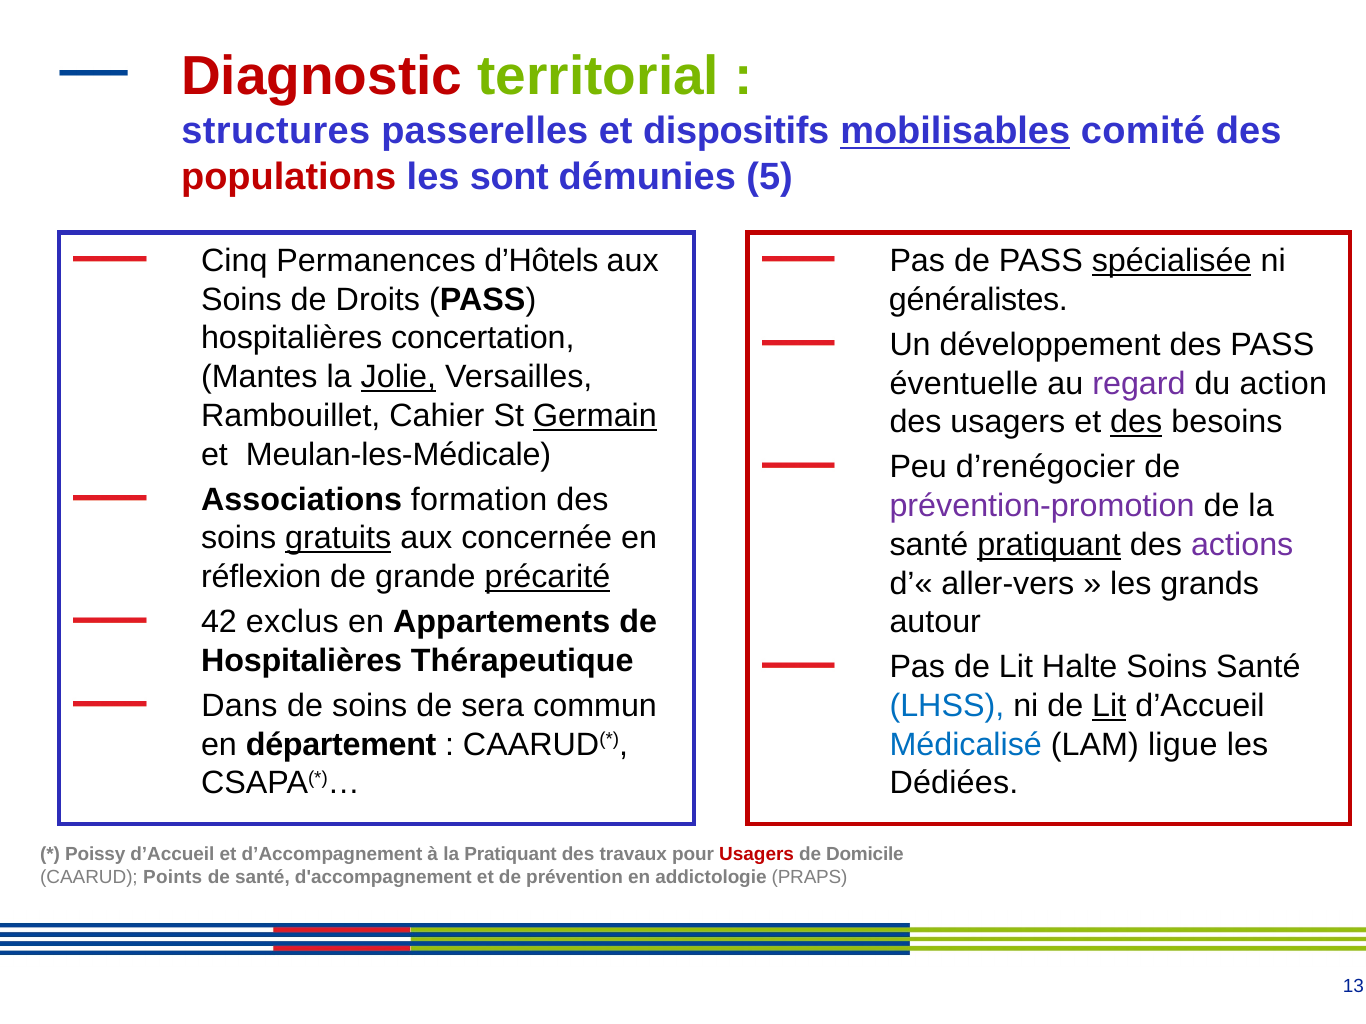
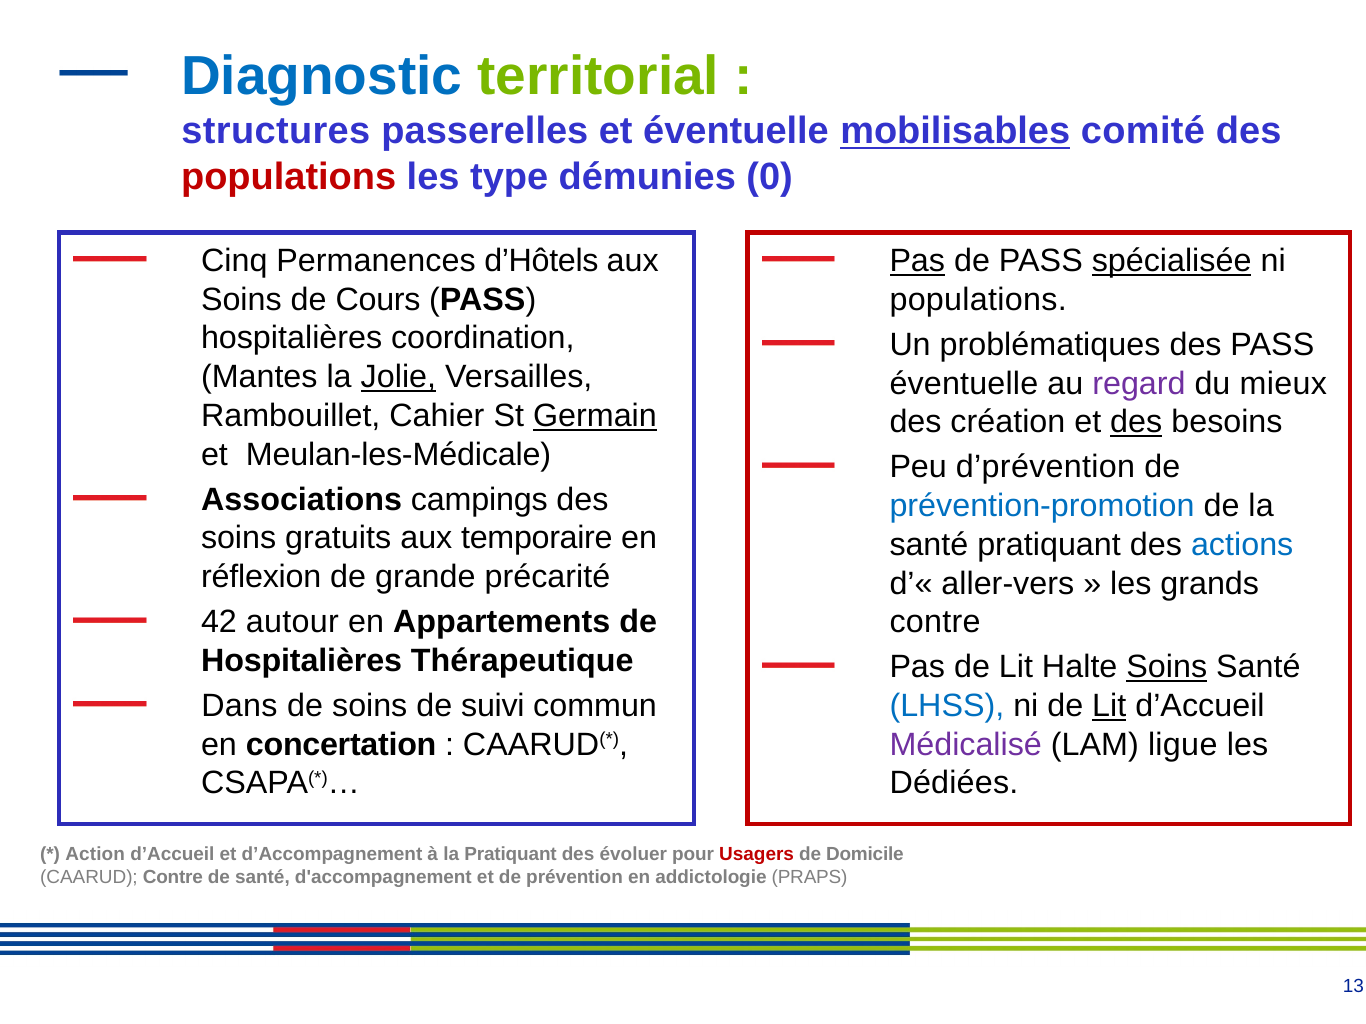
Diagnostic colour: red -> blue
et dispositifs: dispositifs -> éventuelle
sont: sont -> type
5: 5 -> 0
Pas at (917, 261) underline: none -> present
Droits: Droits -> Cours
généralistes at (978, 300): généralistes -> populations
concertation: concertation -> coordination
développement: développement -> problématiques
action: action -> mieux
des usagers: usagers -> création
d’renégocier: d’renégocier -> d’prévention
formation: formation -> campings
prévention-promotion colour: purple -> blue
gratuits underline: present -> none
concernée: concernée -> temporaire
pratiquant at (1049, 545) underline: present -> none
actions colour: purple -> blue
précarité underline: present -> none
exclus: exclus -> autour
autour at (935, 622): autour -> contre
Soins at (1167, 668) underline: none -> present
sera: sera -> suivi
département: département -> concertation
Médicalisé colour: blue -> purple
Poissy: Poissy -> Action
travaux: travaux -> évoluer
CAARUD Points: Points -> Contre
